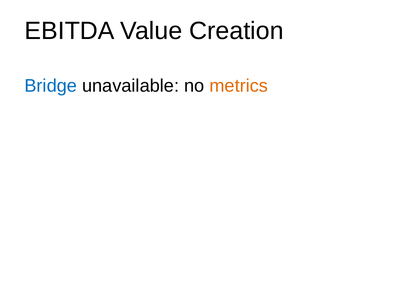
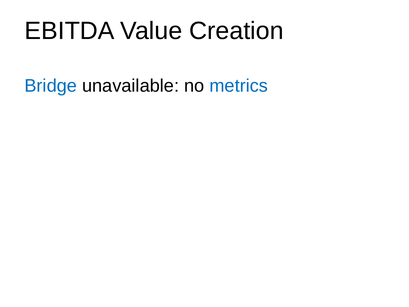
metrics colour: orange -> blue
